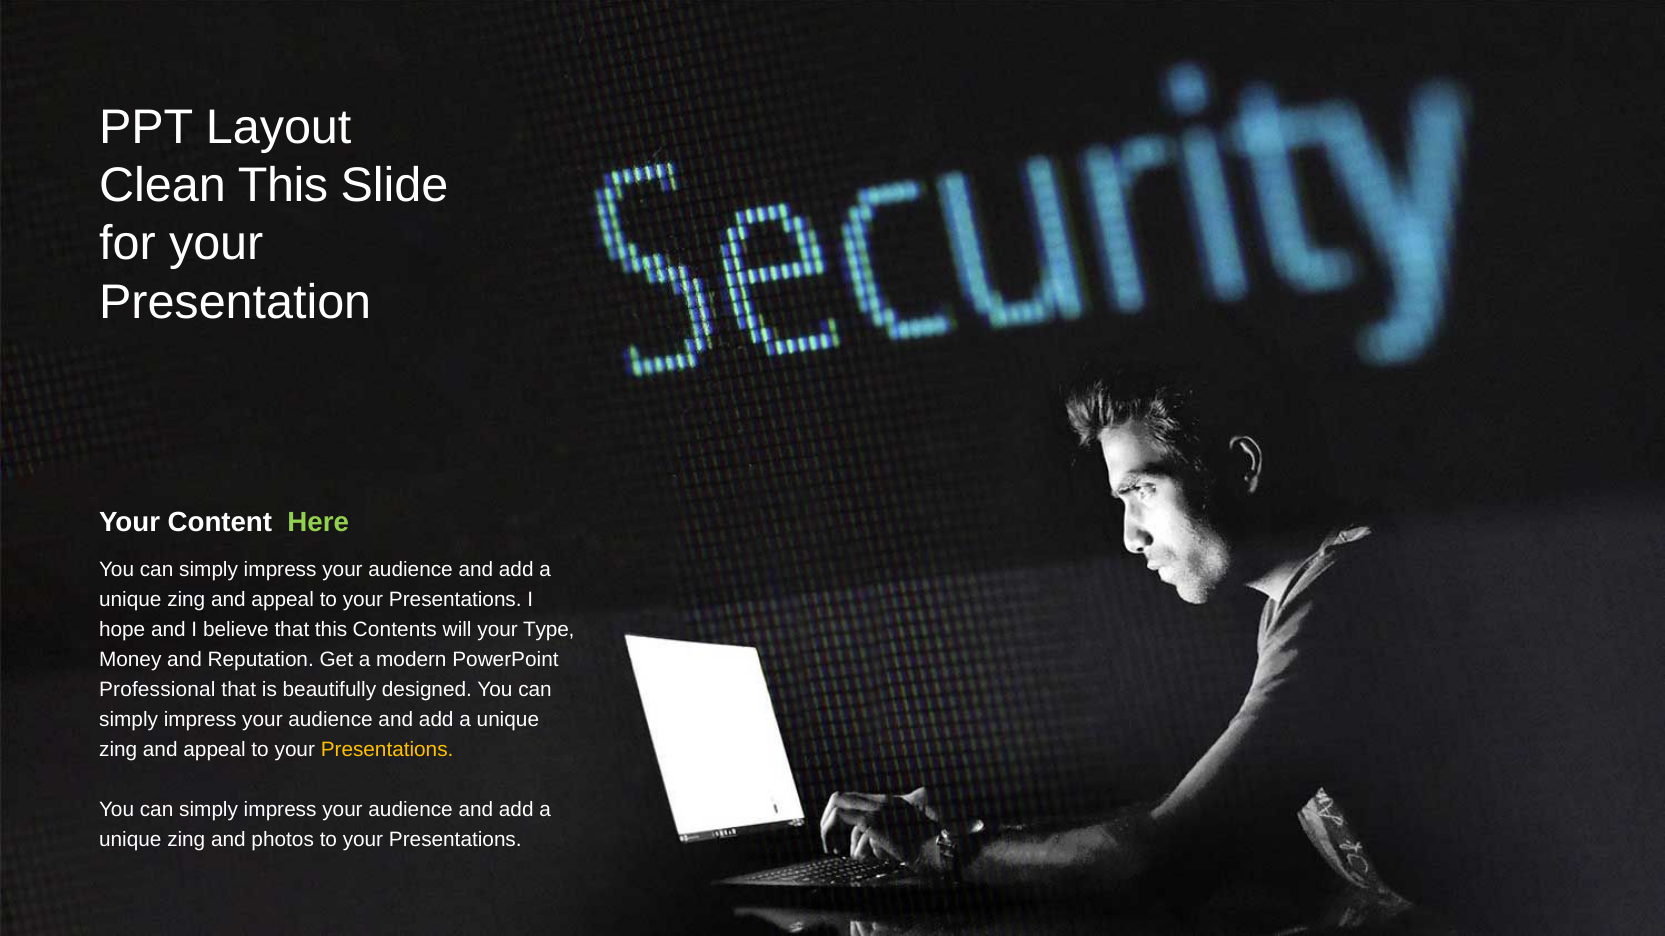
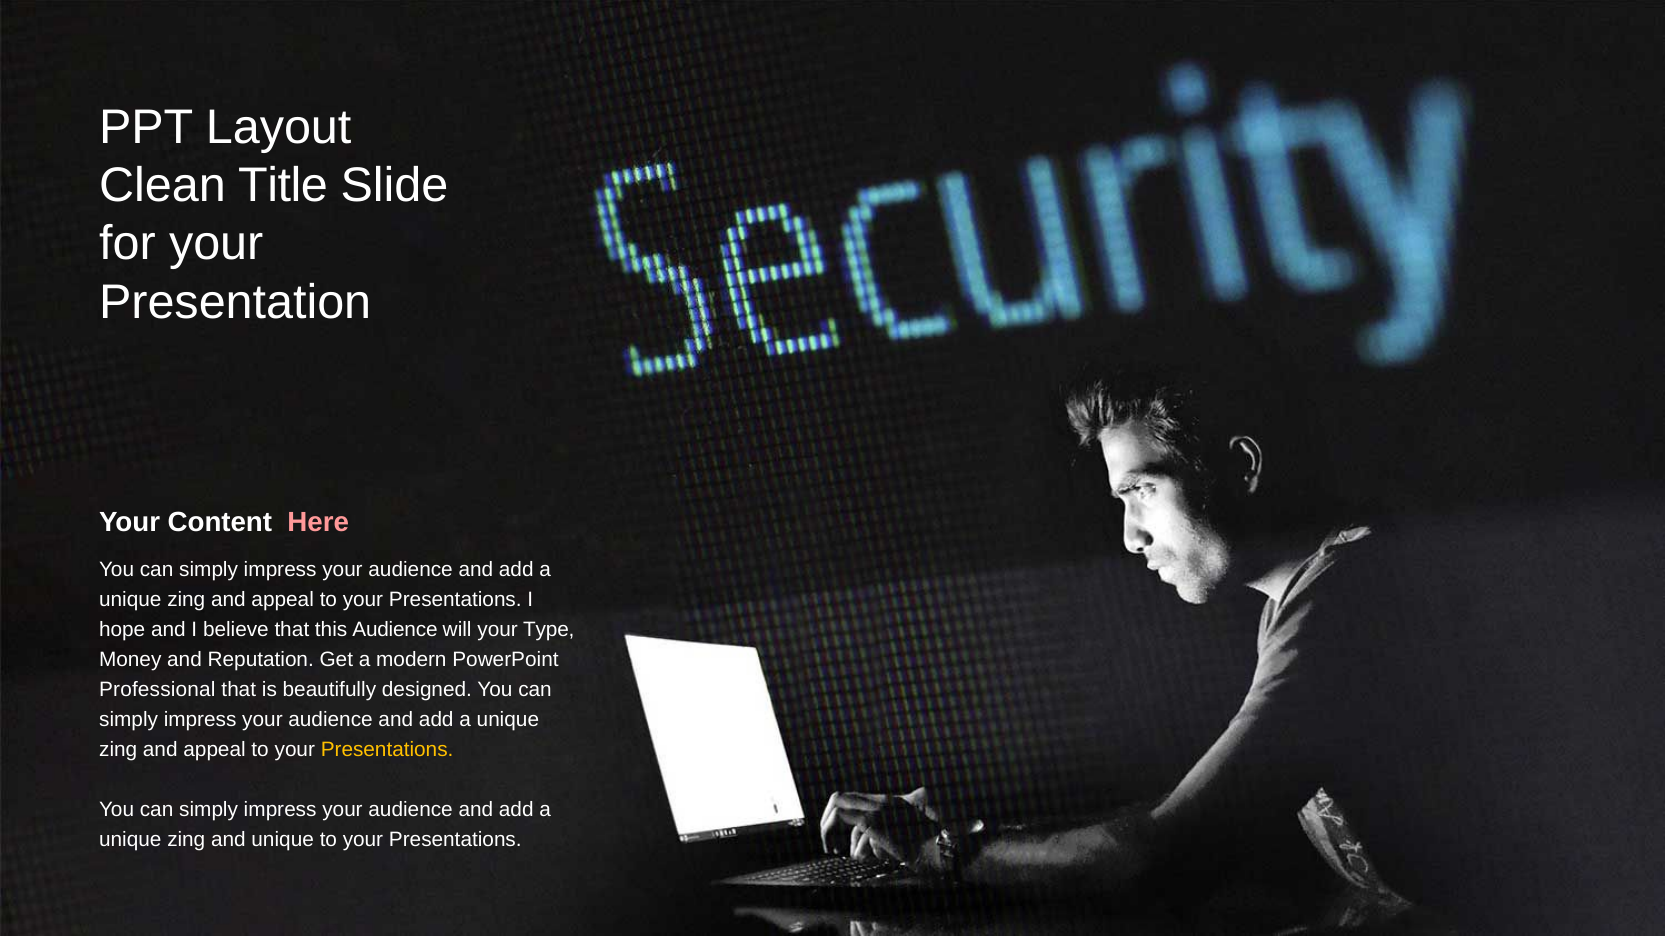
Clean This: This -> Title
Here colour: light green -> pink
this Contents: Contents -> Audience
and photos: photos -> unique
